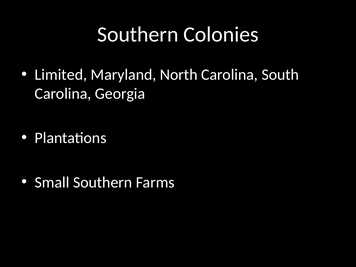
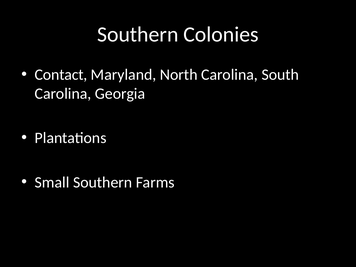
Limited: Limited -> Contact
